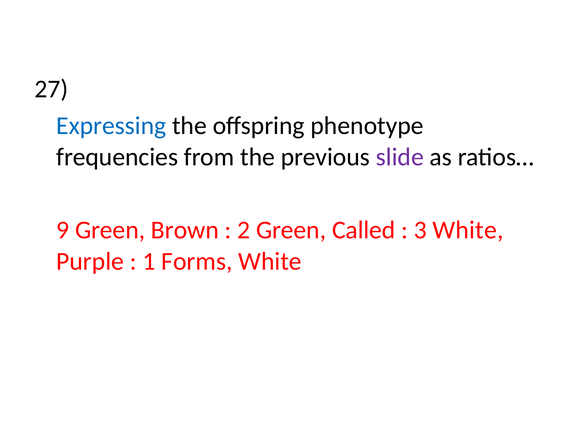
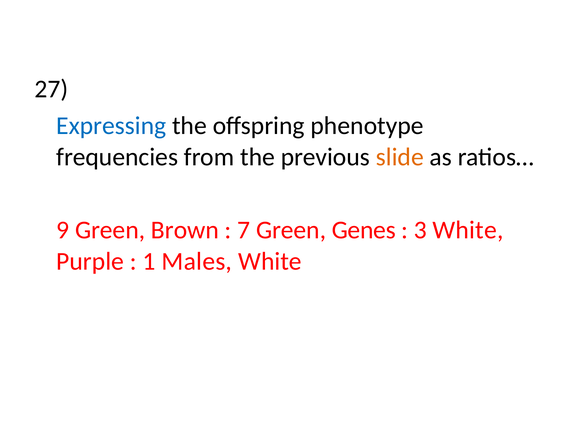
slide colour: purple -> orange
2: 2 -> 7
Called: Called -> Genes
Forms: Forms -> Males
